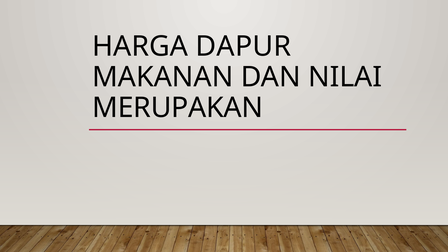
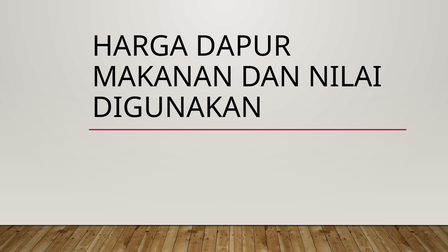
MERUPAKAN: MERUPAKAN -> DIGUNAKAN
